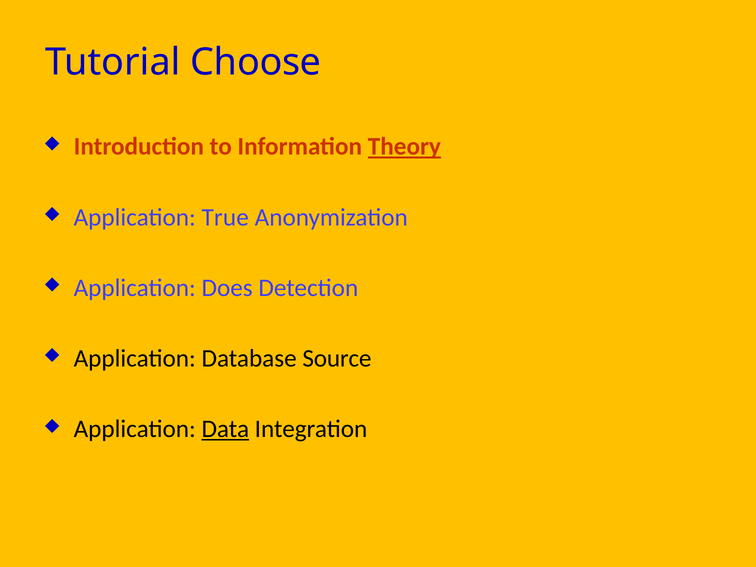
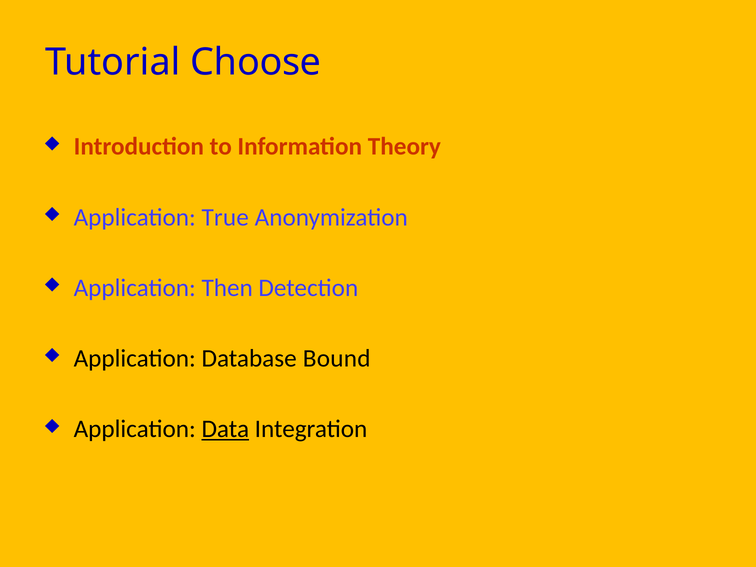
Theory underline: present -> none
Does: Does -> Then
Source: Source -> Bound
